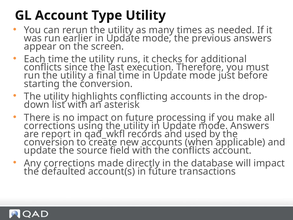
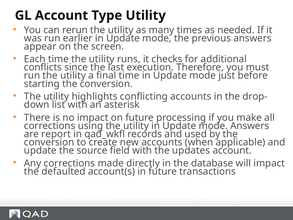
the conflicts: conflicts -> updates
